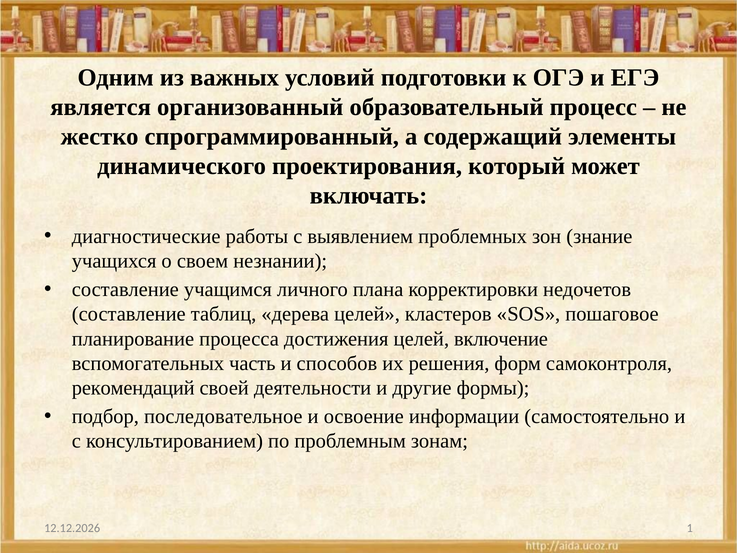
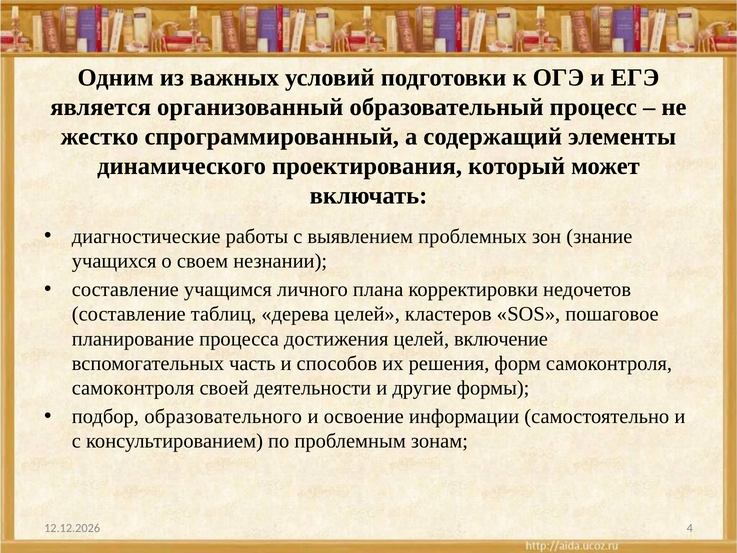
рекомендаций at (133, 388): рекомендаций -> самоконтроля
последовательное: последовательное -> образовательного
1: 1 -> 4
